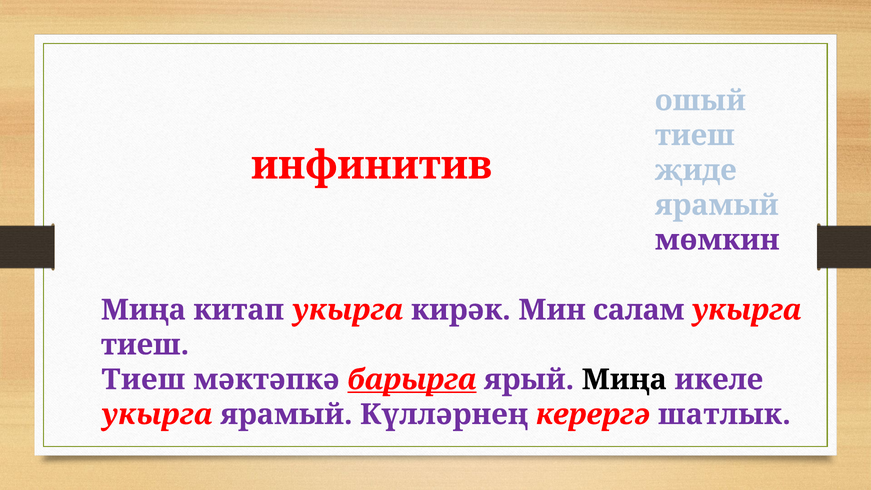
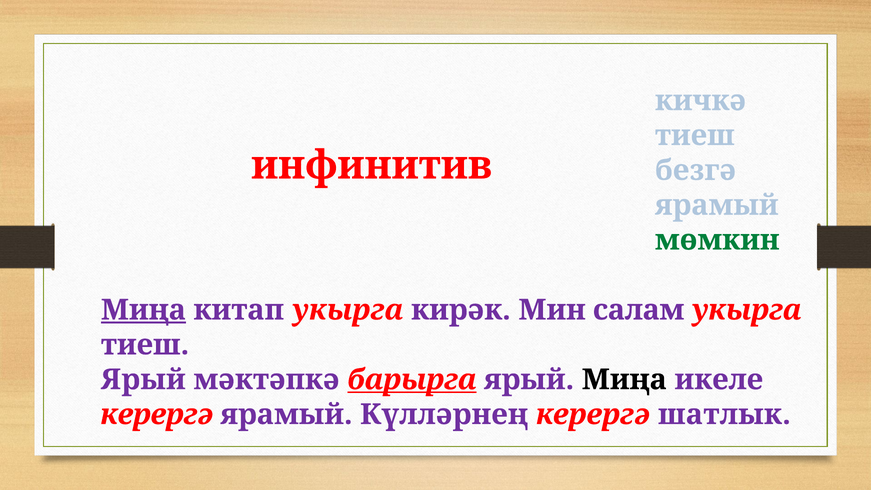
ошый: ошый -> кичкә
җиде: җиде -> безгә
мөмкин colour: purple -> green
Миңа at (143, 310) underline: none -> present
Тиеш at (143, 380): Тиеш -> Ярый
укырга at (157, 414): укырга -> керергә
